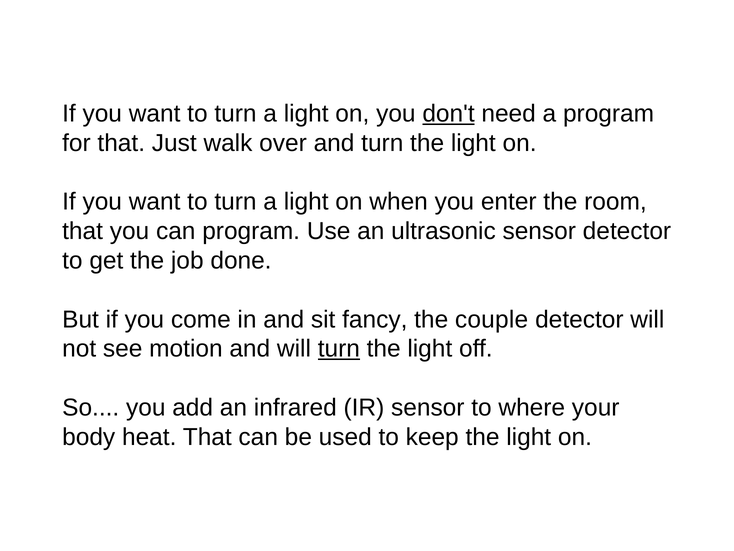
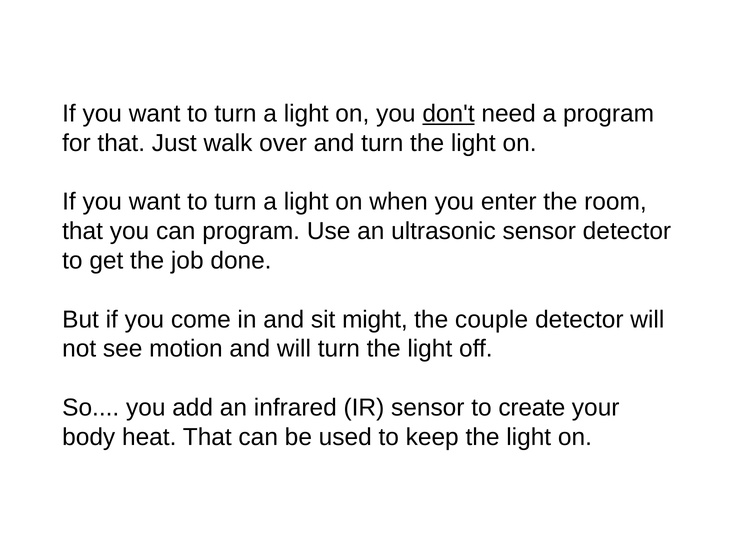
fancy: fancy -> might
turn at (339, 349) underline: present -> none
where: where -> create
